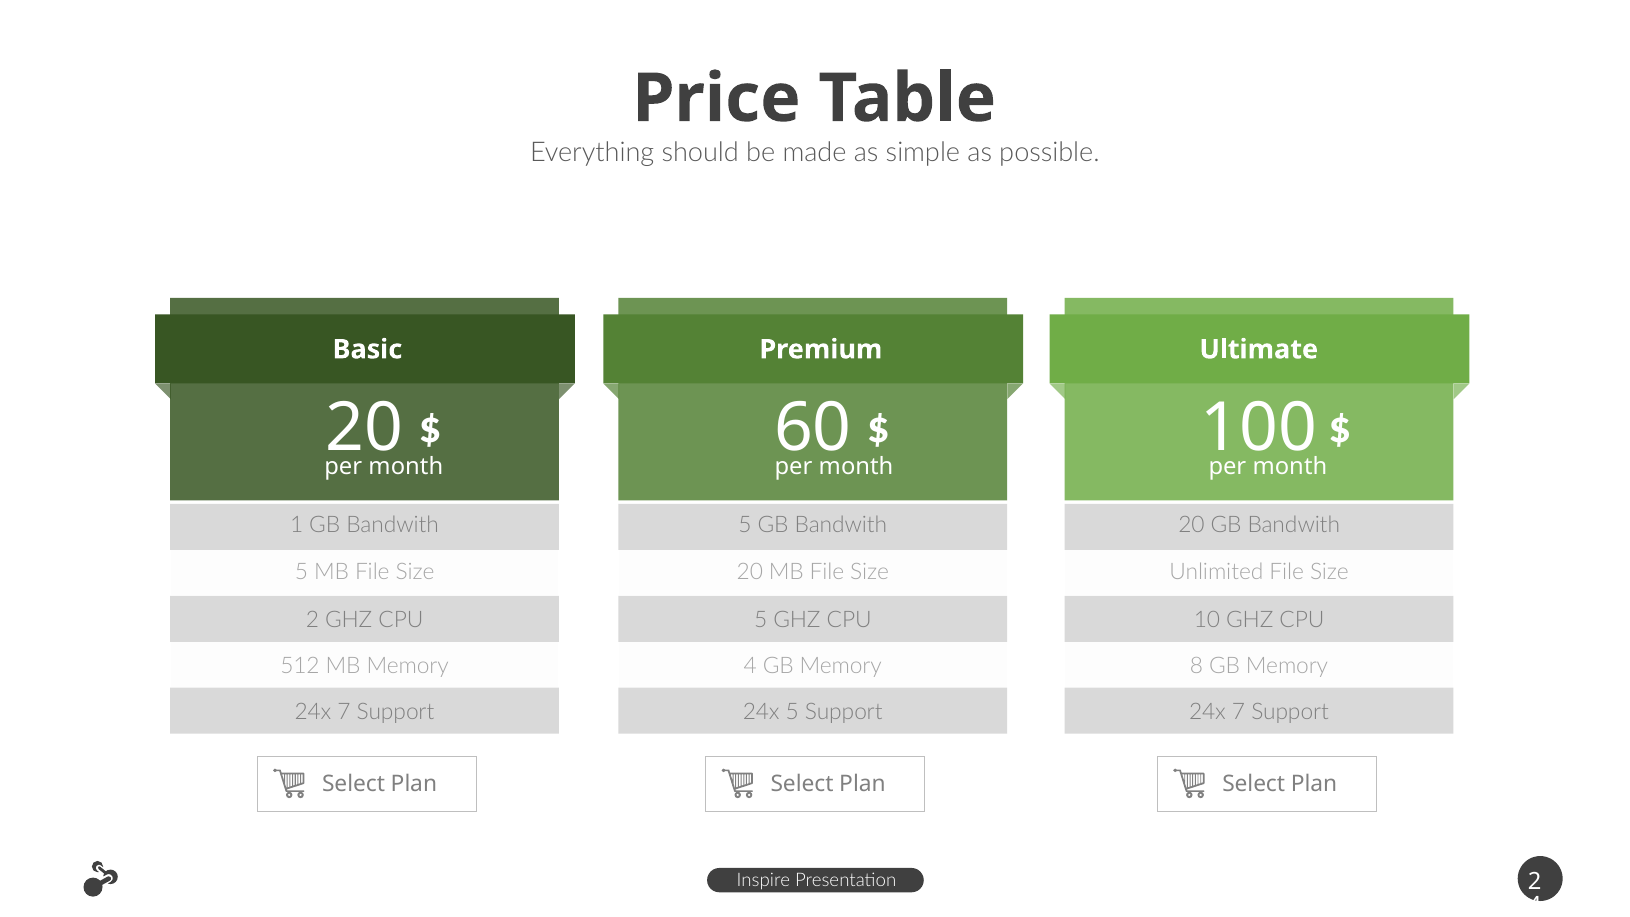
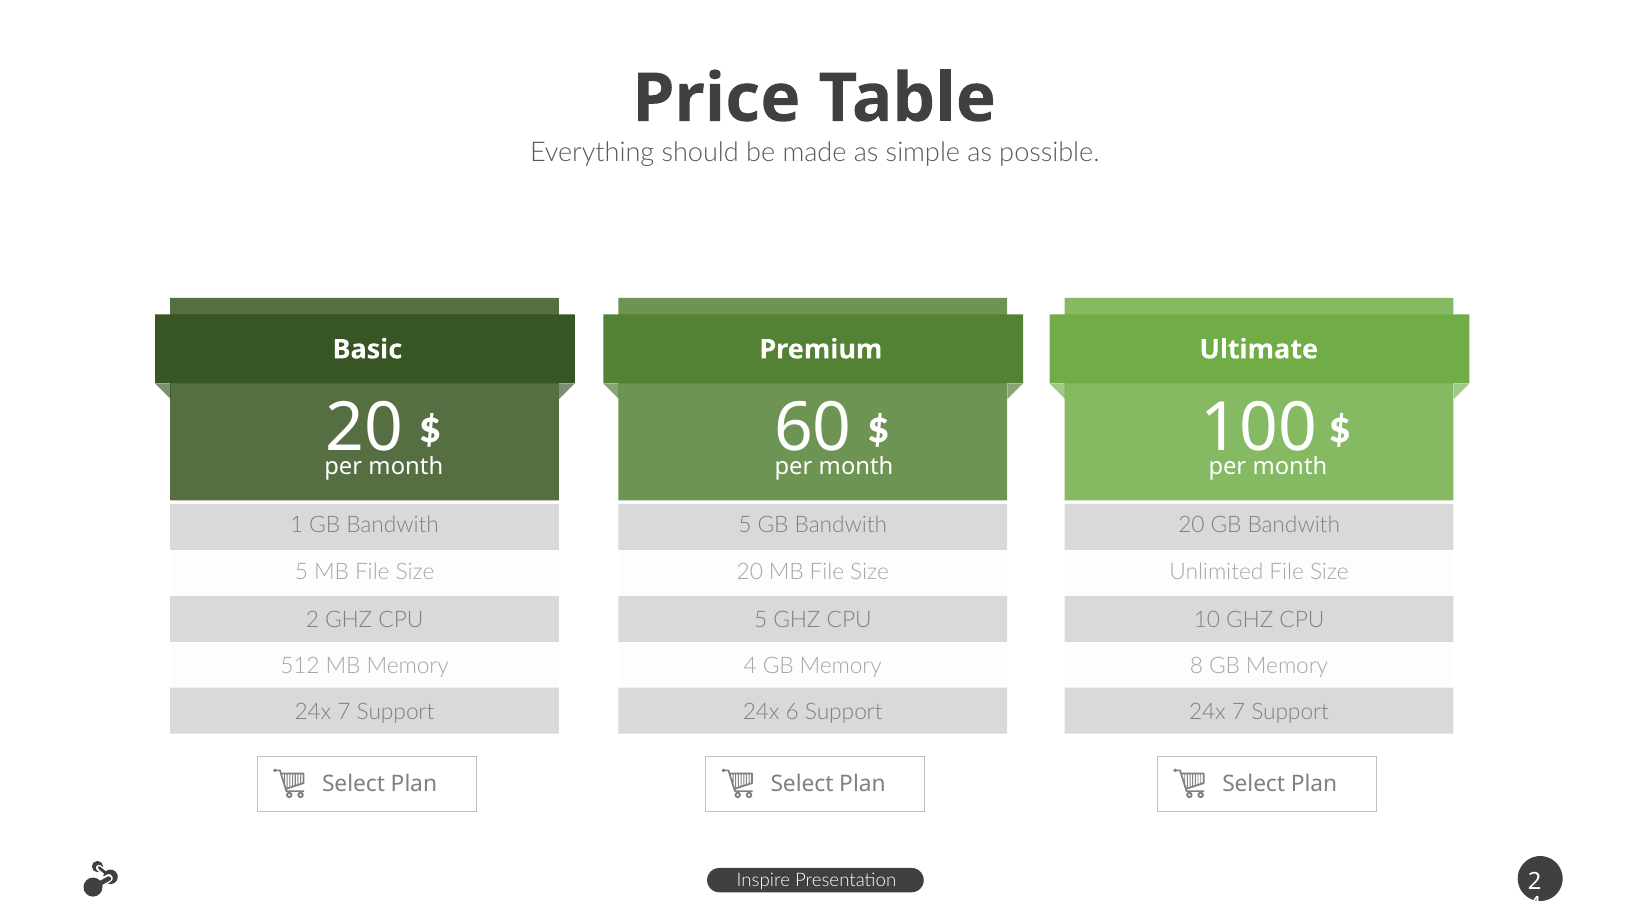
24x 5: 5 -> 6
